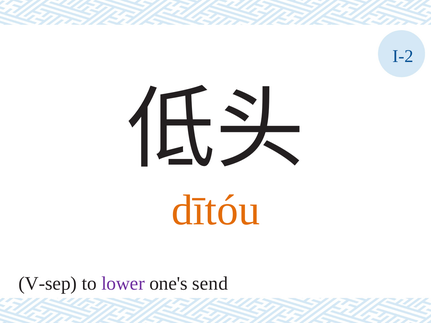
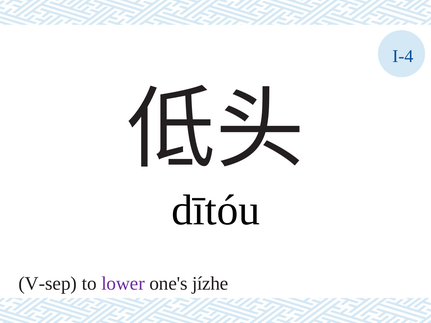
I-2: I-2 -> I-4
dītóu colour: orange -> black
send: send -> jízhe
